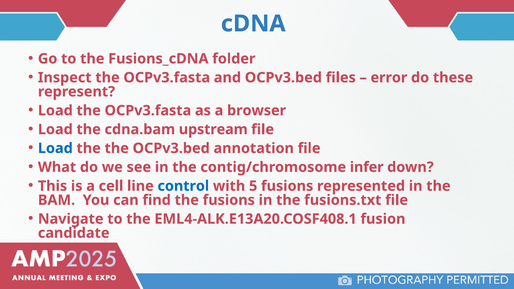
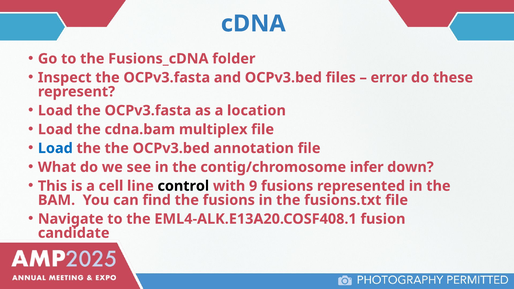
browser: browser -> location
upstream: upstream -> multiplex
control colour: blue -> black
5: 5 -> 9
